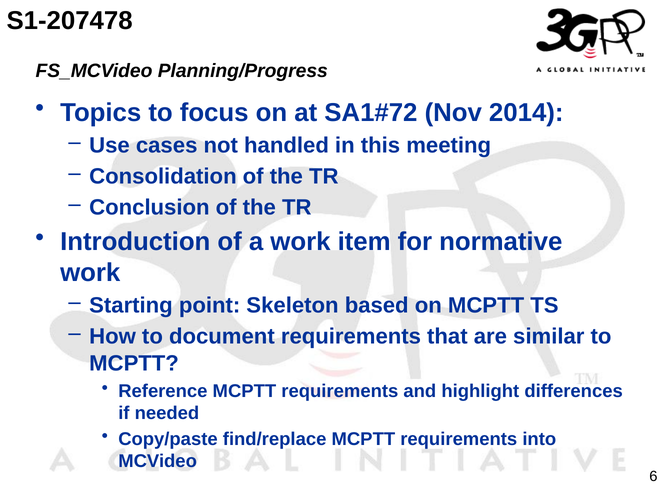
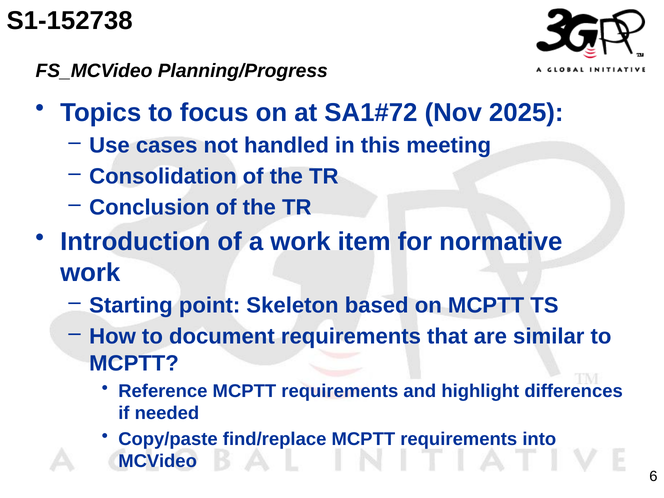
S1-207478: S1-207478 -> S1-152738
2014: 2014 -> 2025
